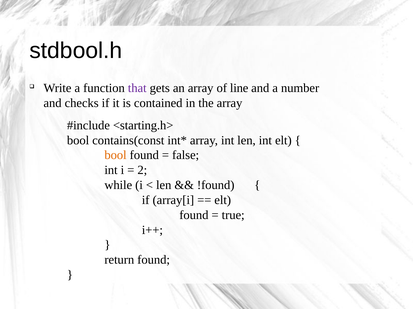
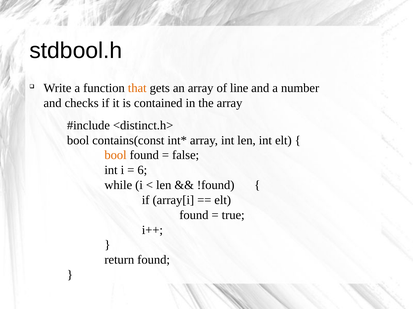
that colour: purple -> orange
<starting.h>: <starting.h> -> <distinct.h>
2: 2 -> 6
